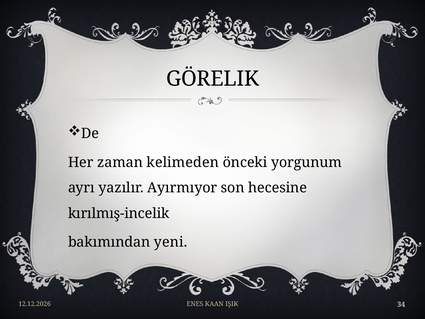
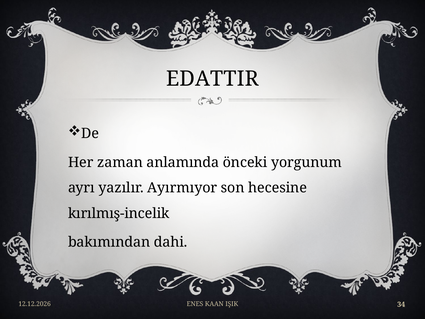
GÖRELIK: GÖRELIK -> EDATTIR
kelimeden: kelimeden -> anlamında
yeni: yeni -> dahi
